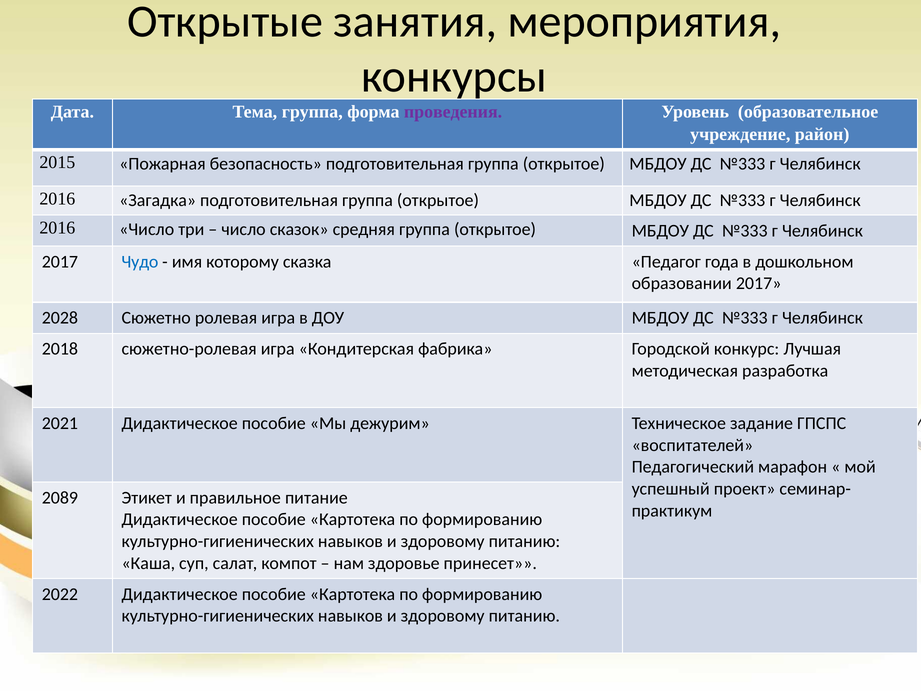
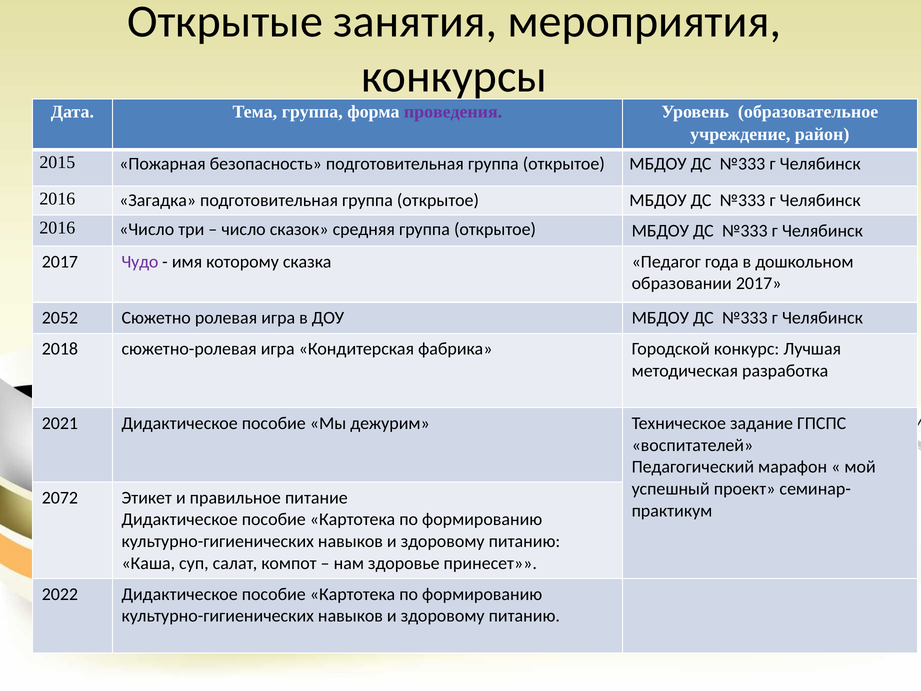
Чудо colour: blue -> purple
2028: 2028 -> 2052
2089: 2089 -> 2072
